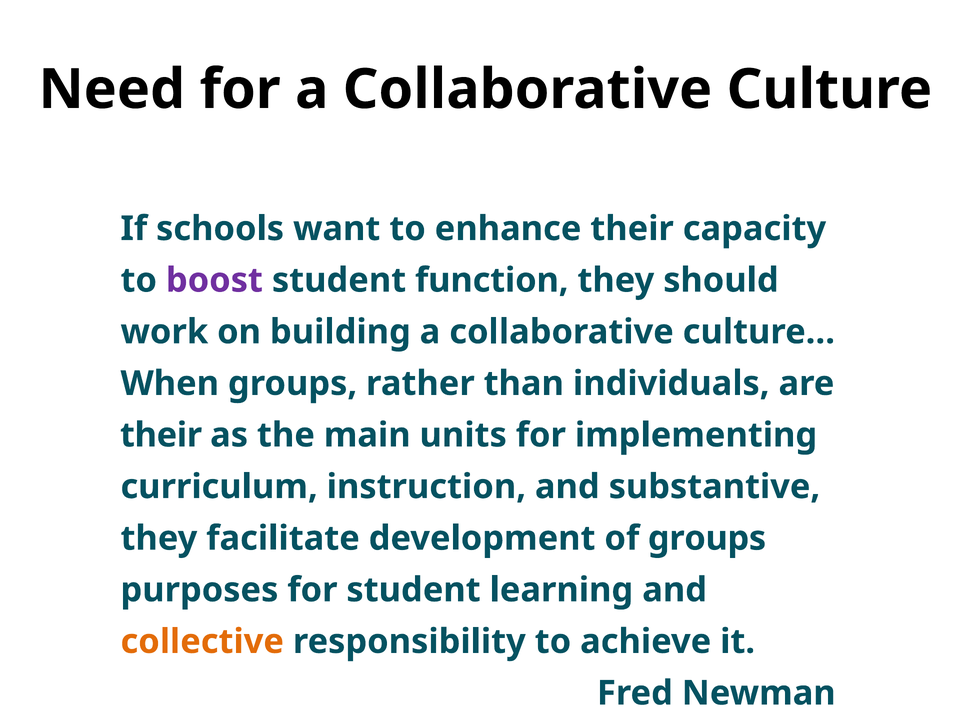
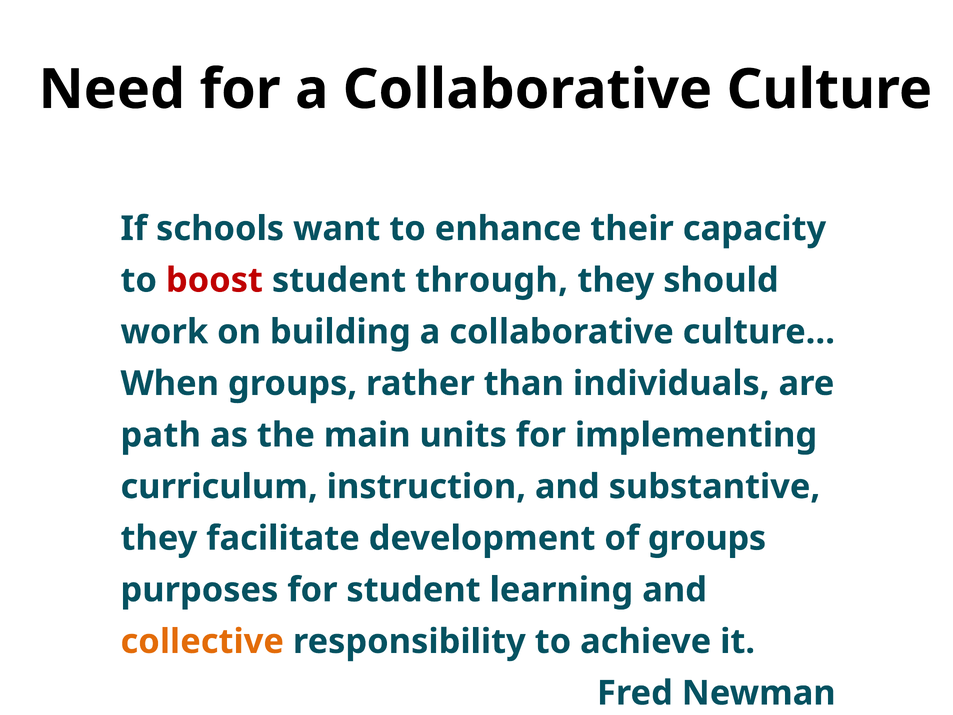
boost colour: purple -> red
function: function -> through
their at (161, 435): their -> path
